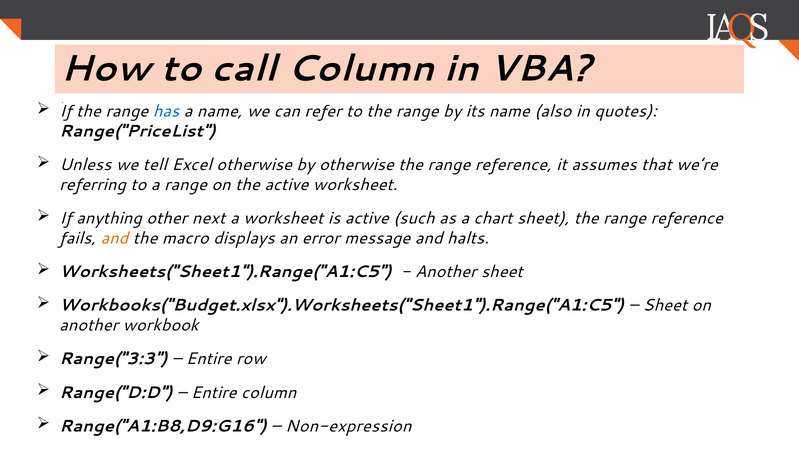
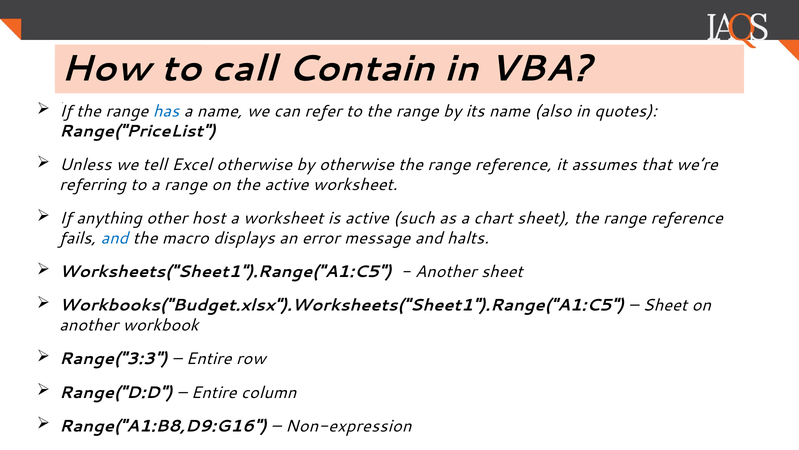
call Column: Column -> Contain
next: next -> host
and at (114, 238) colour: orange -> blue
